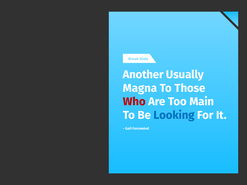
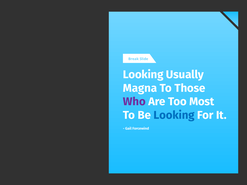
Another at (143, 75): Another -> Looking
Who colour: red -> purple
Main: Main -> Most
